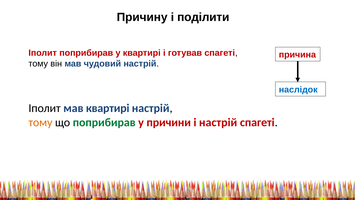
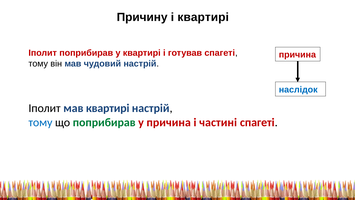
і поділити: поділити -> квартирі
тому at (40, 122) colour: orange -> blue
у причини: причини -> причина
і настрій: настрій -> частині
